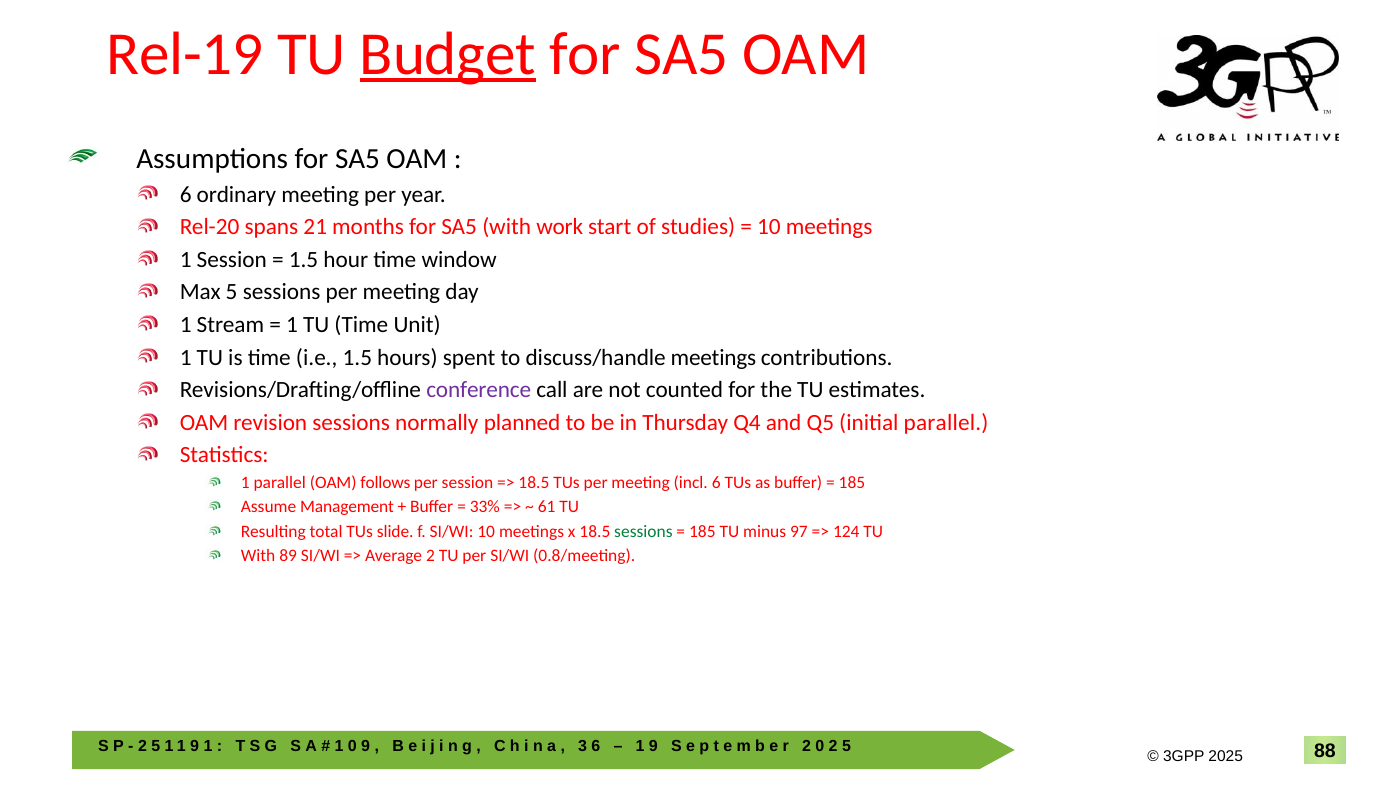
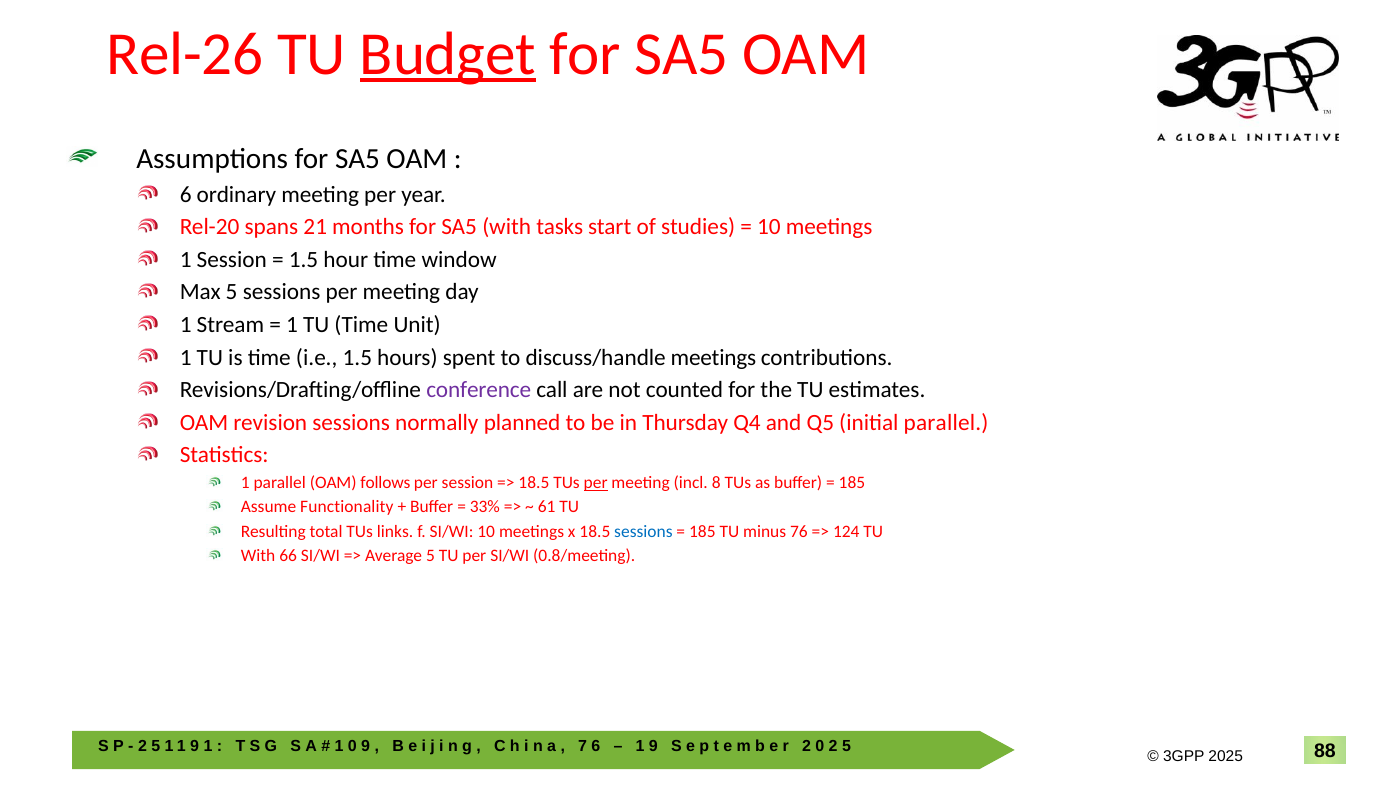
Rel-19: Rel-19 -> Rel-26
work: work -> tasks
per at (596, 483) underline: none -> present
incl 6: 6 -> 8
Management: Management -> Functionality
slide: slide -> links
sessions at (643, 531) colour: green -> blue
97: 97 -> 76
89: 89 -> 66
Average 2: 2 -> 5
3: 3 -> 7
